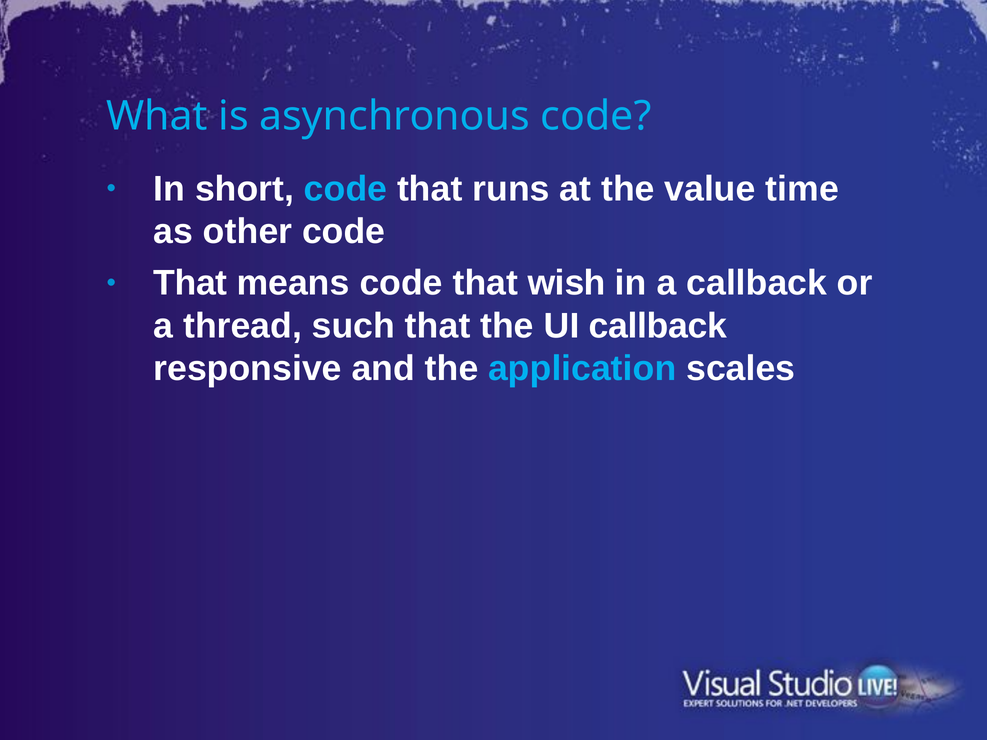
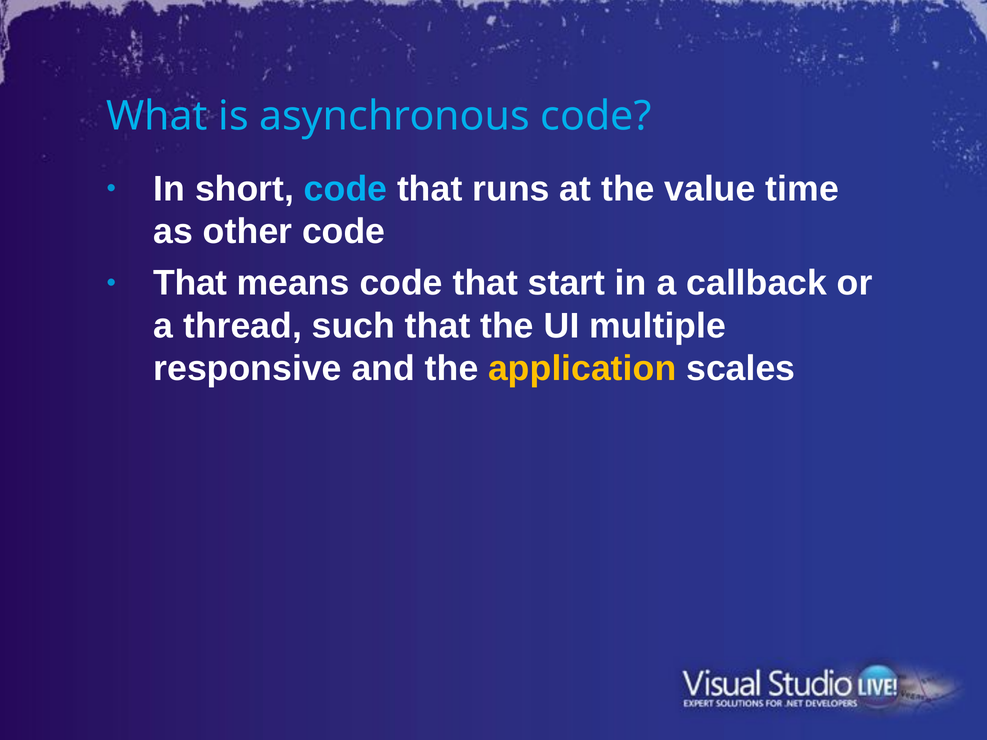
wish: wish -> start
UI callback: callback -> multiple
application colour: light blue -> yellow
